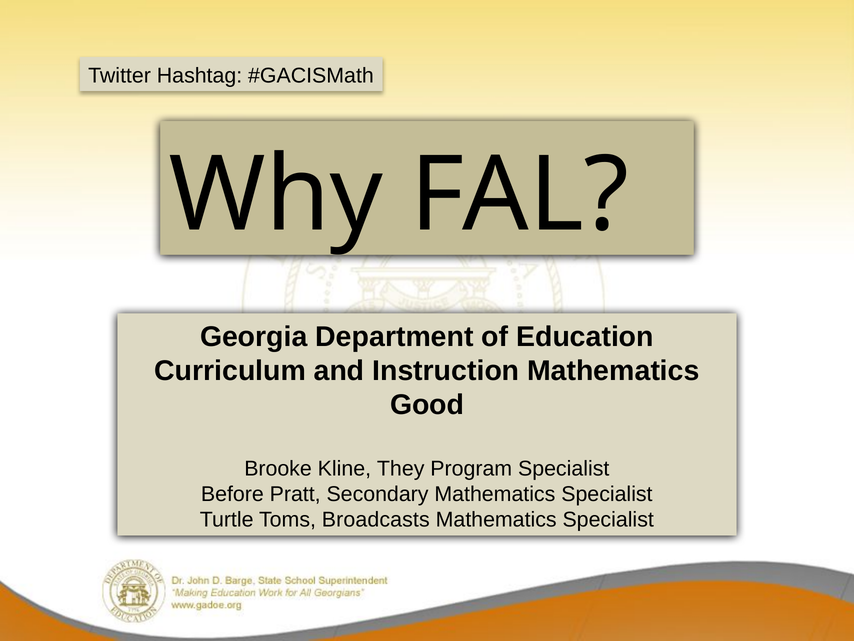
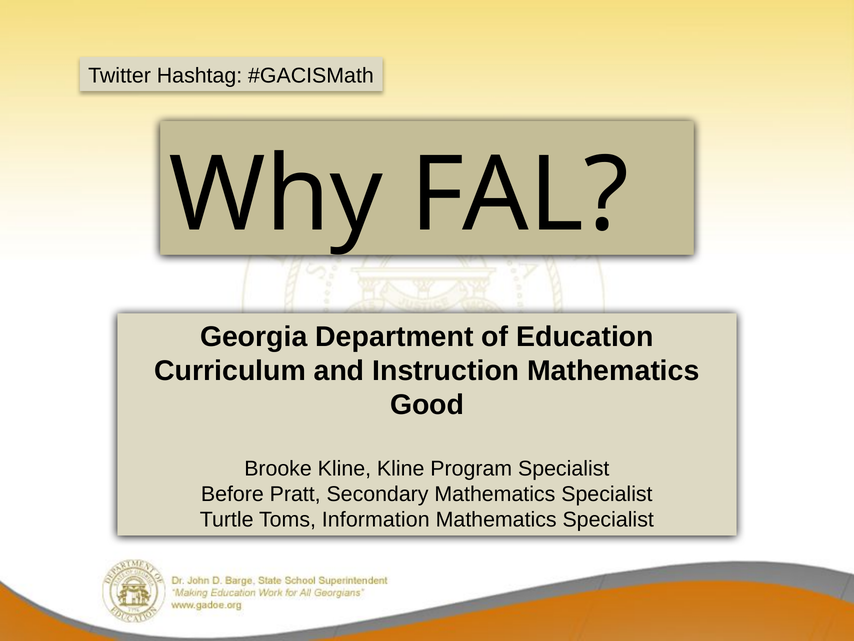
Kline They: They -> Kline
Broadcasts: Broadcasts -> Information
